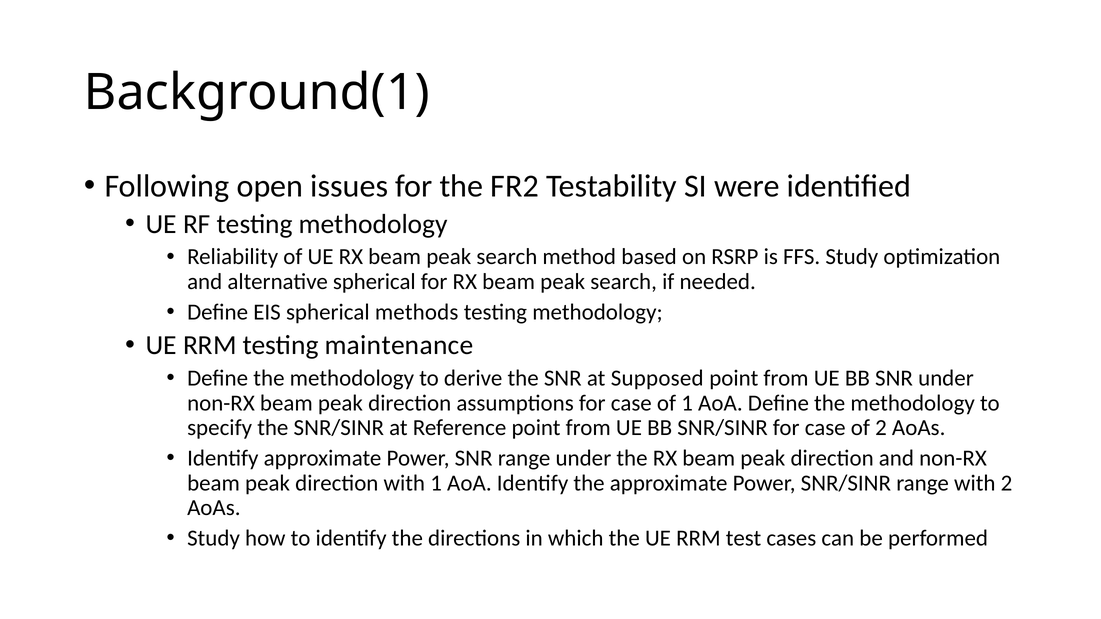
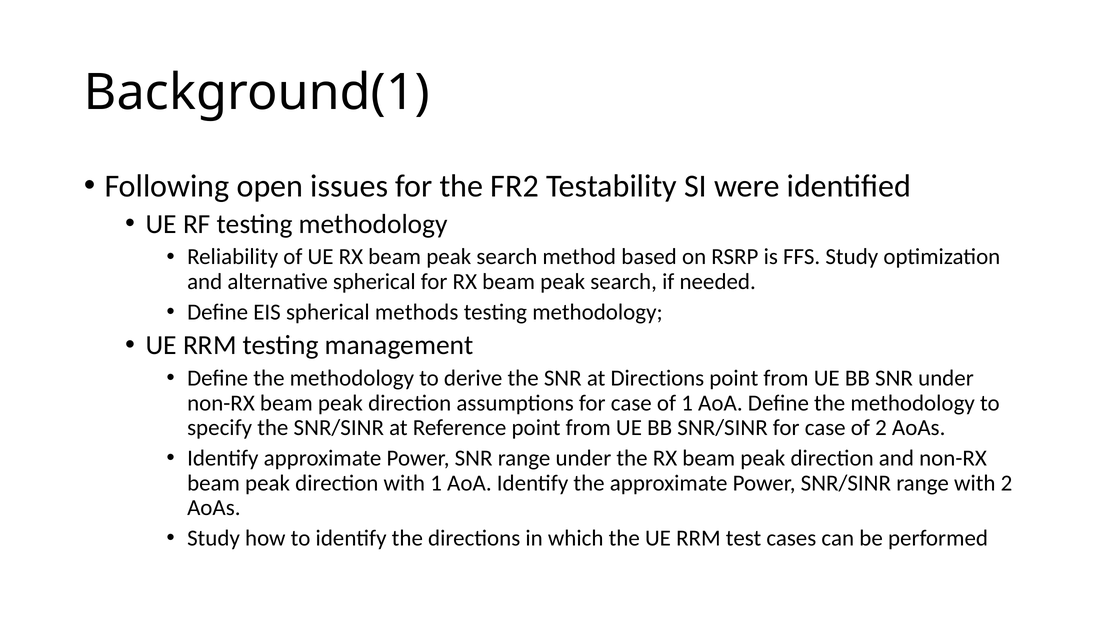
maintenance: maintenance -> management
at Supposed: Supposed -> Directions
